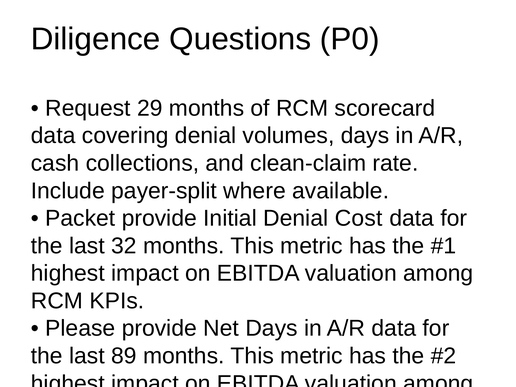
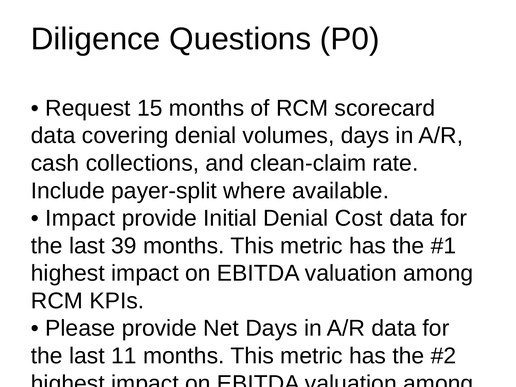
29: 29 -> 15
Packet at (80, 218): Packet -> Impact
32: 32 -> 39
89: 89 -> 11
